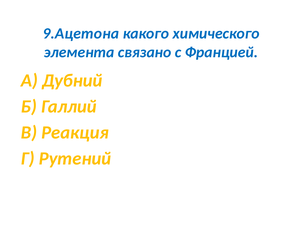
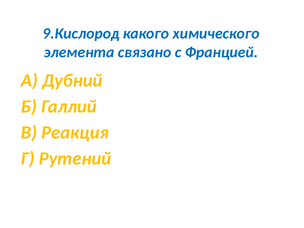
9.Ацетона: 9.Ацетона -> 9.Кислород
